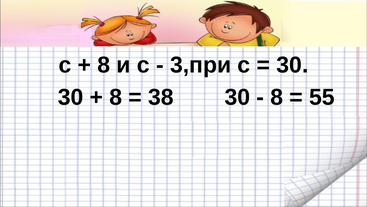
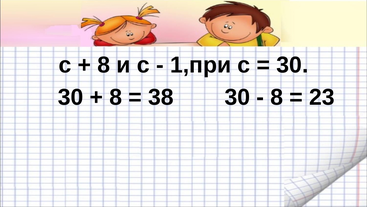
3,при: 3,при -> 1,при
55: 55 -> 23
